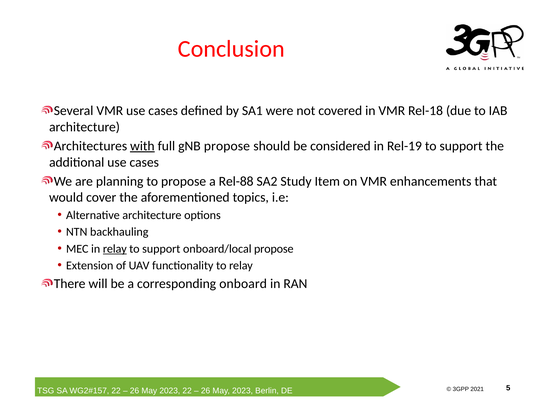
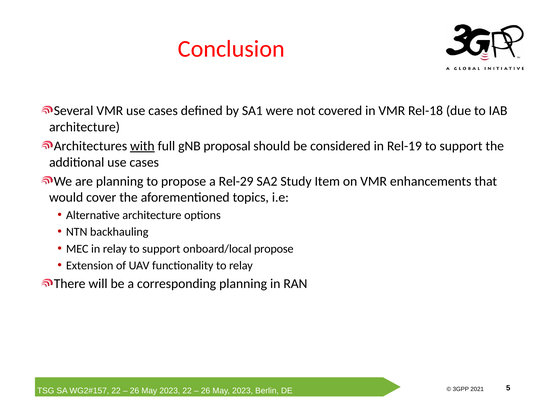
gNB propose: propose -> proposal
Rel-88: Rel-88 -> Rel-29
relay at (115, 249) underline: present -> none
corresponding onboard: onboard -> planning
